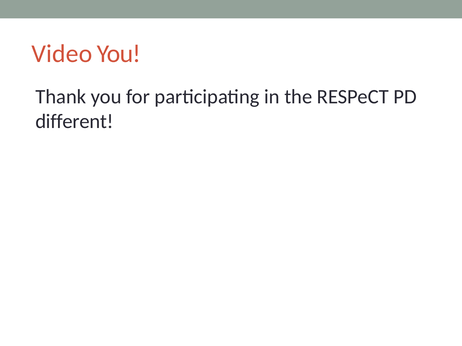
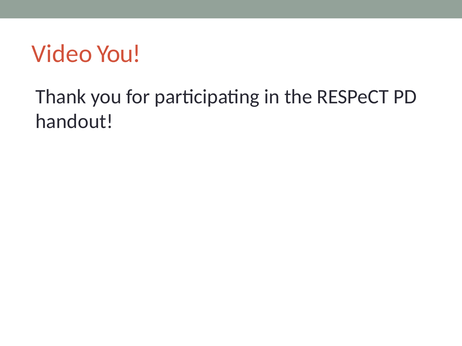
different: different -> handout
